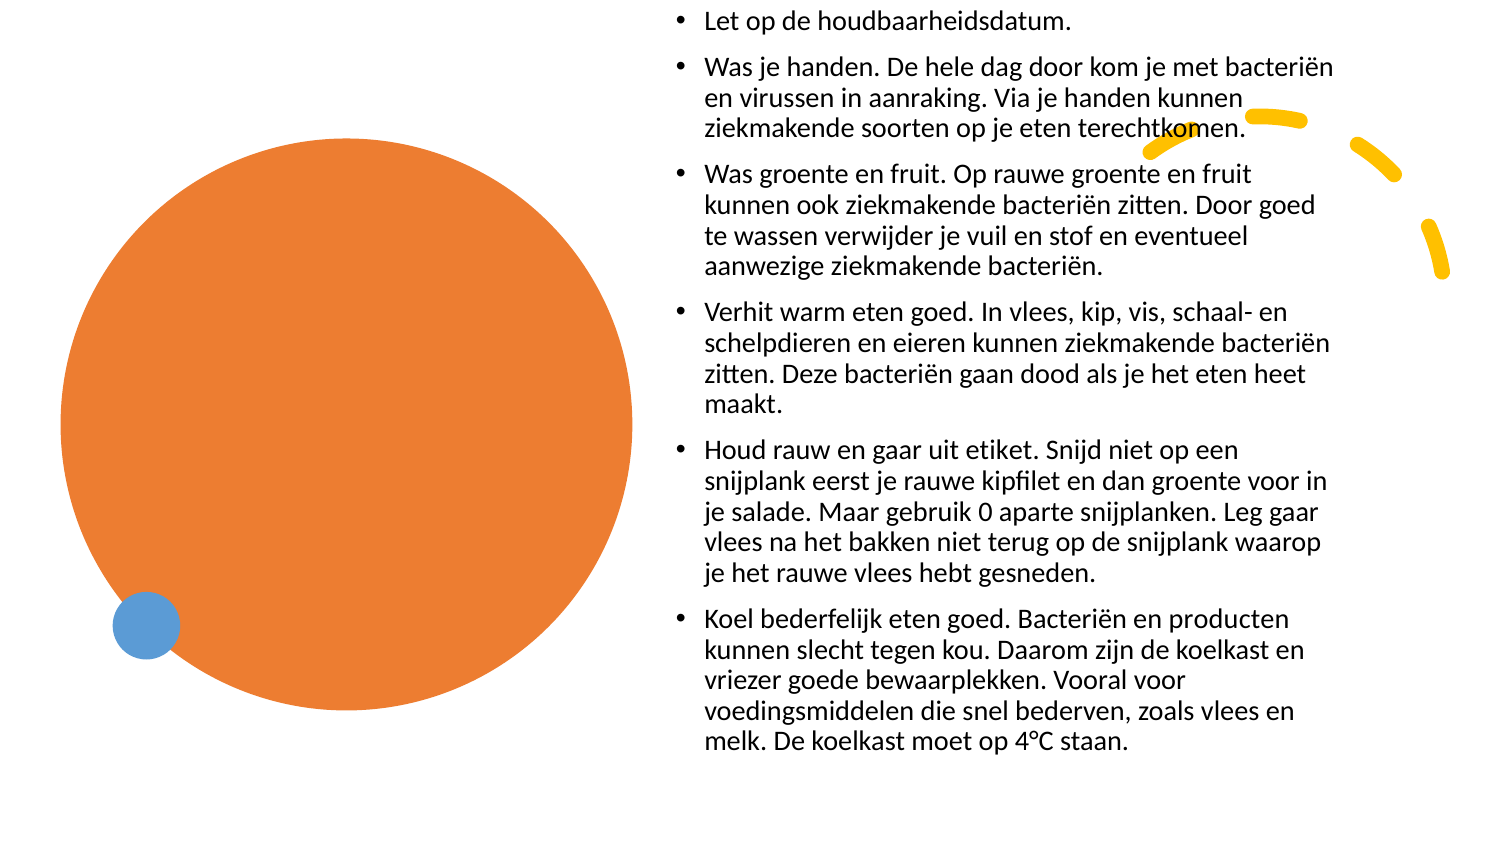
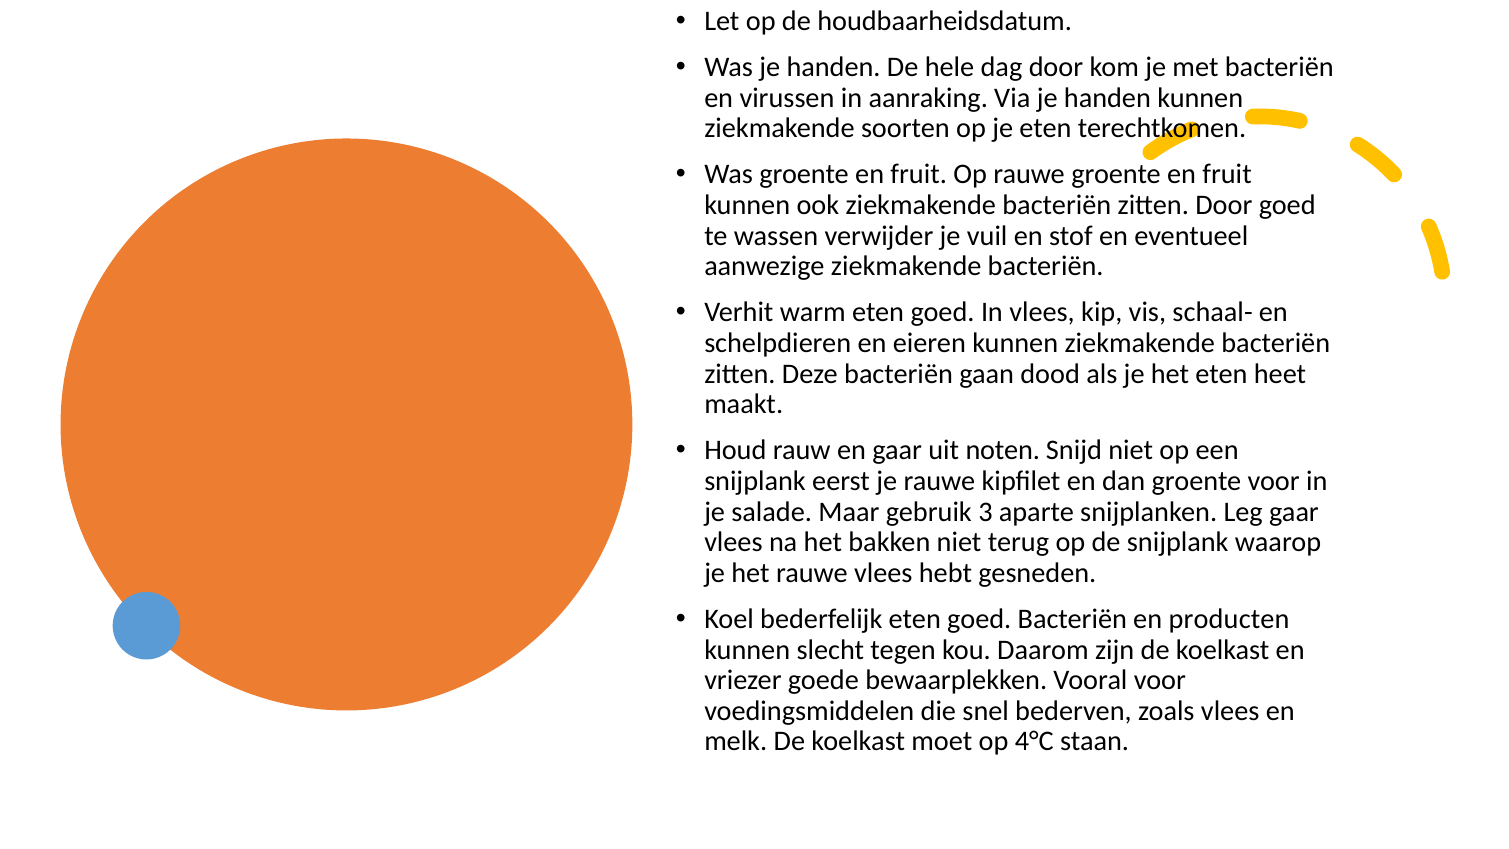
etiket: etiket -> noten
0: 0 -> 3
